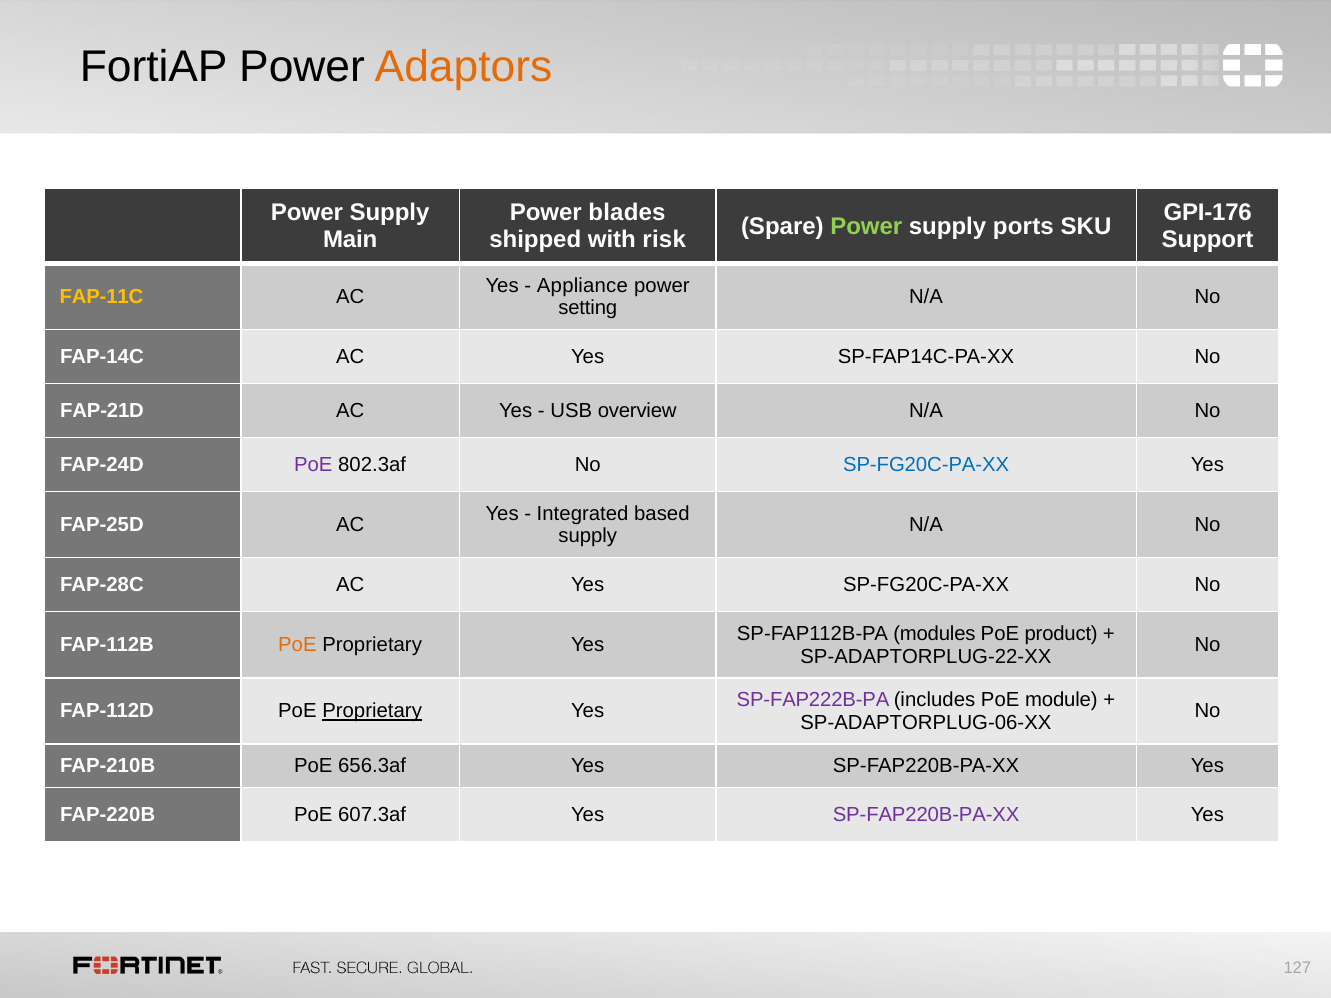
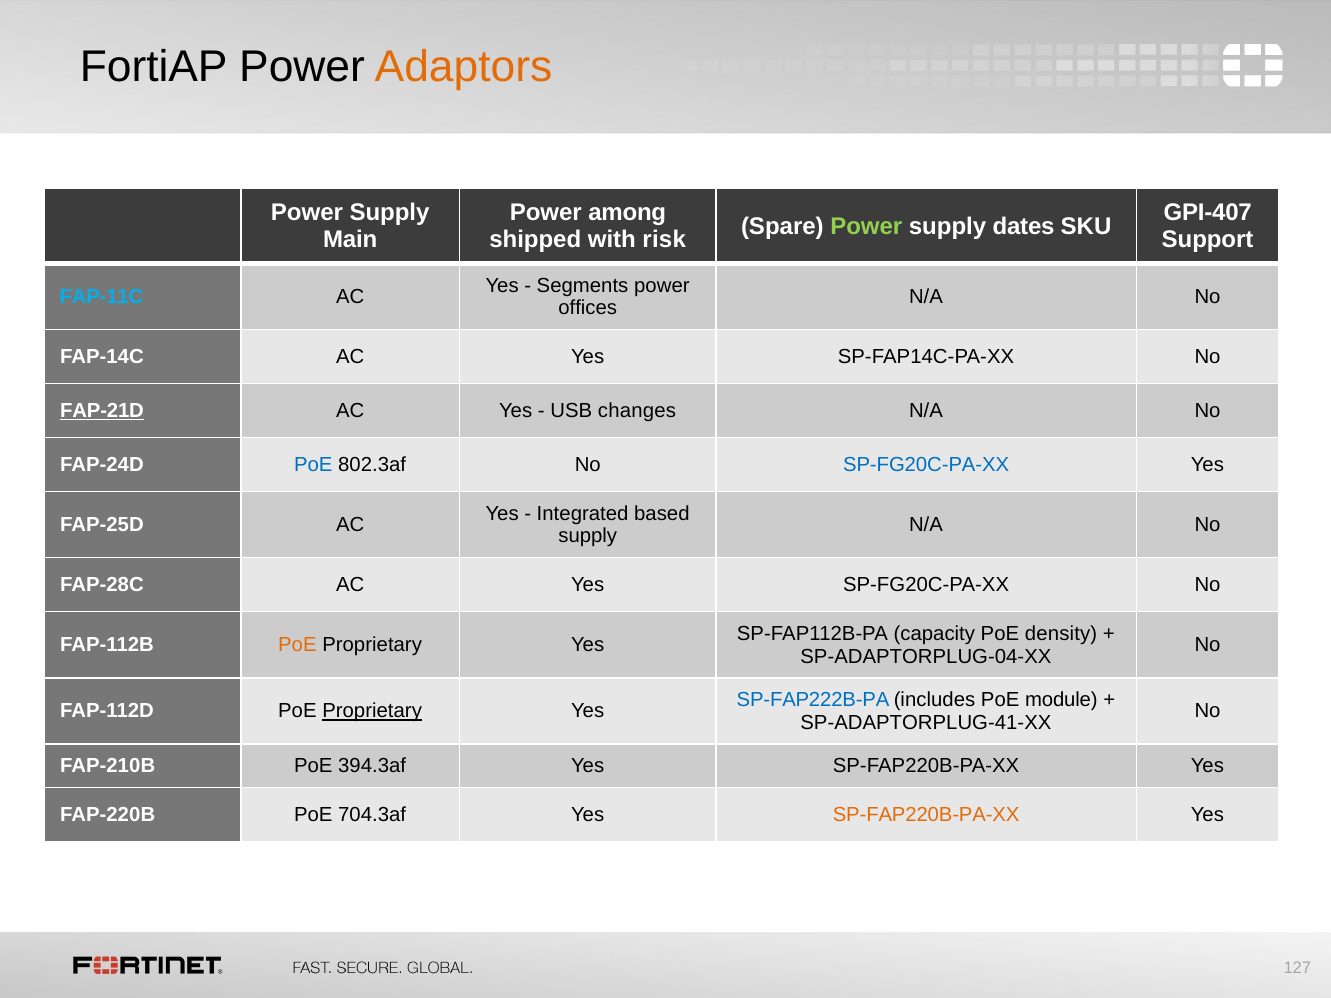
blades: blades -> among
GPI-176: GPI-176 -> GPI-407
ports: ports -> dates
Appliance: Appliance -> Segments
FAP-11C colour: yellow -> light blue
setting: setting -> offices
FAP-21D underline: none -> present
overview: overview -> changes
PoE at (313, 465) colour: purple -> blue
modules: modules -> capacity
product: product -> density
SP-ADAPTORPLUG-22-XX: SP-ADAPTORPLUG-22-XX -> SP-ADAPTORPLUG-04-XX
SP-FAP222B-PA colour: purple -> blue
SP-ADAPTORPLUG-06-XX: SP-ADAPTORPLUG-06-XX -> SP-ADAPTORPLUG-41-XX
656.3af: 656.3af -> 394.3af
607.3af: 607.3af -> 704.3af
SP-FAP220B-PA-XX at (926, 815) colour: purple -> orange
